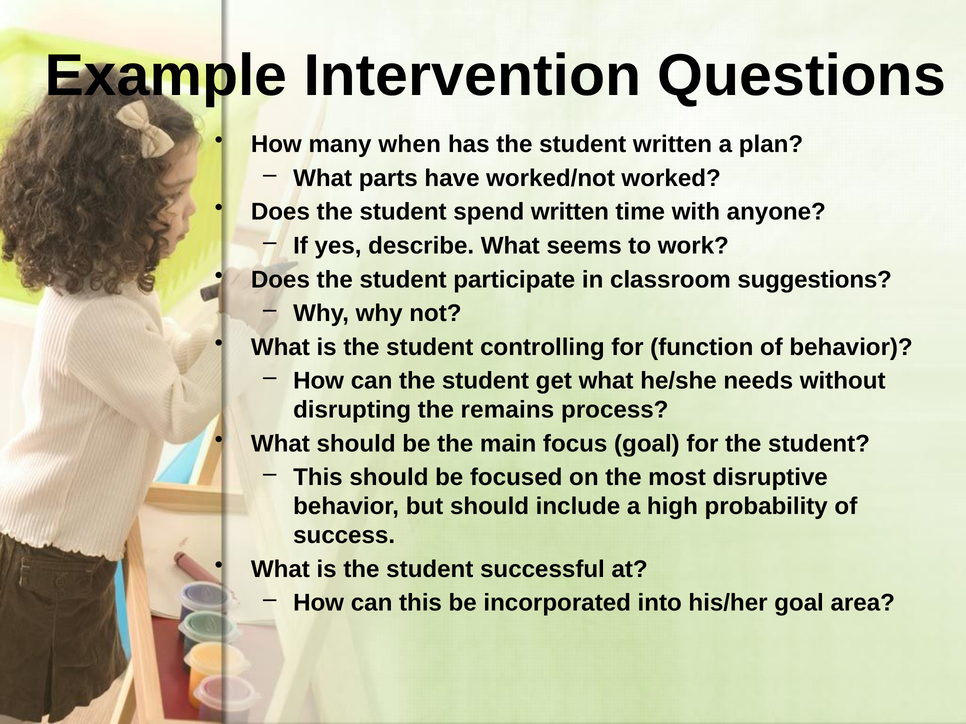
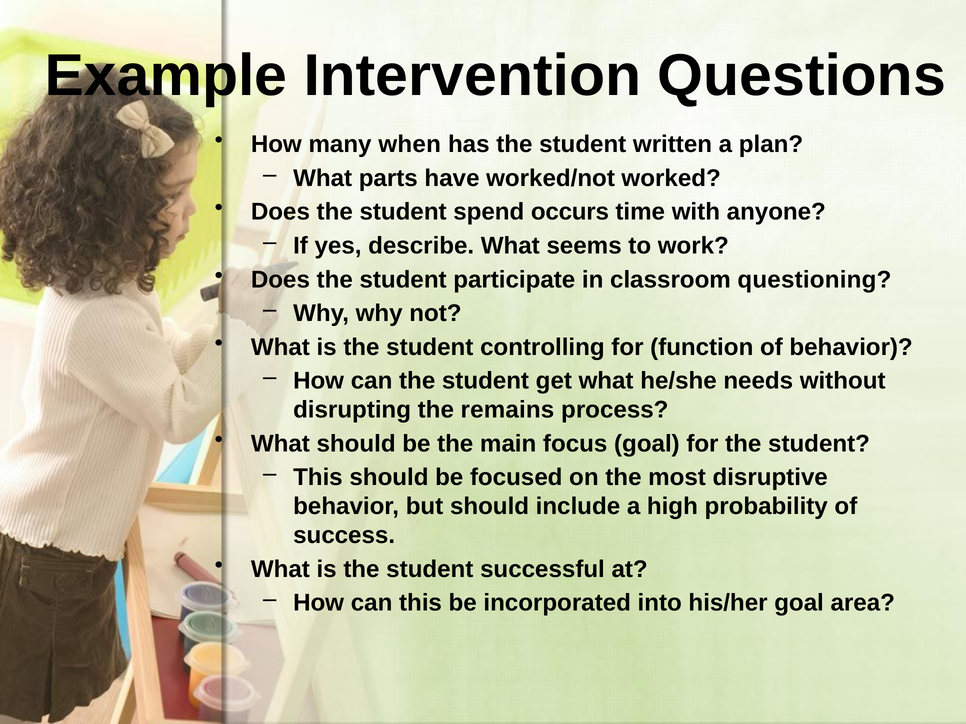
spend written: written -> occurs
suggestions: suggestions -> questioning
